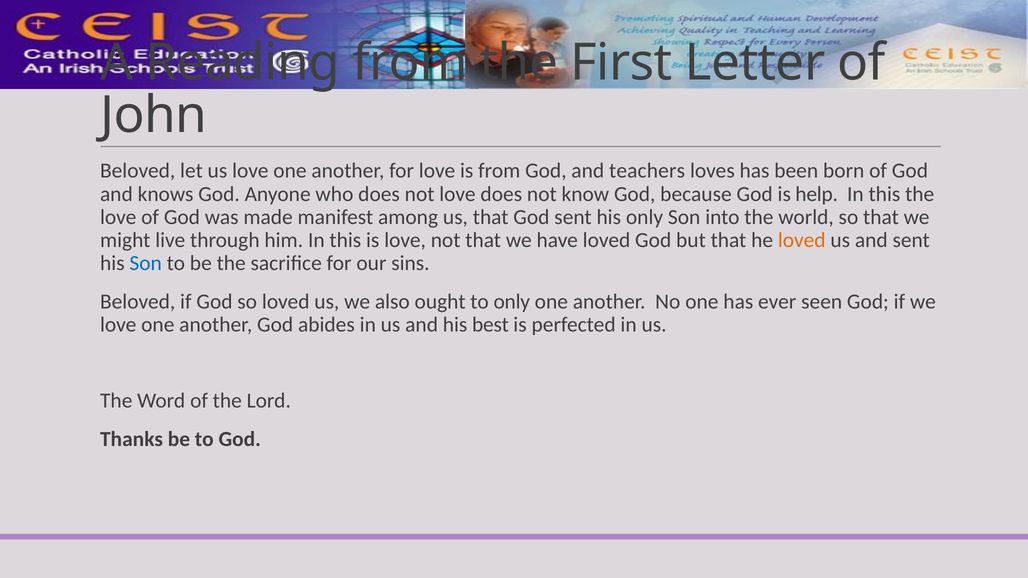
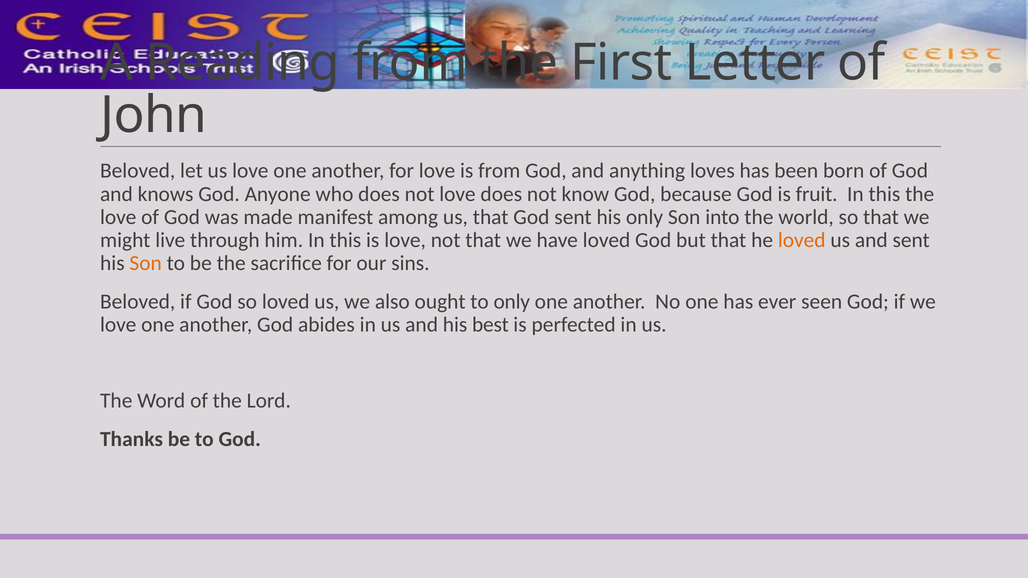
teachers: teachers -> anything
help: help -> fruit
Son at (146, 264) colour: blue -> orange
